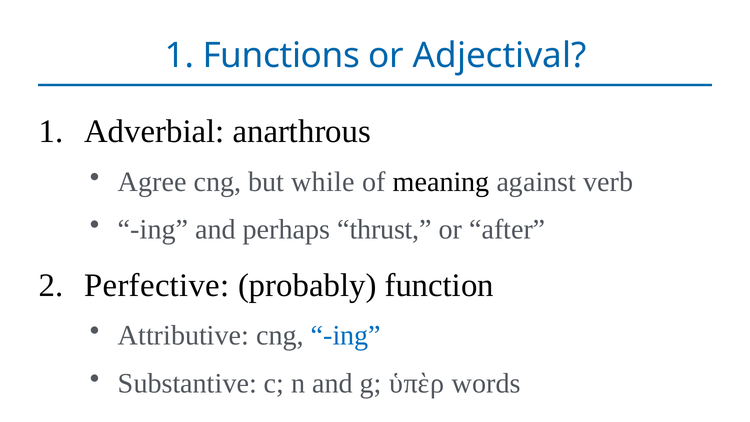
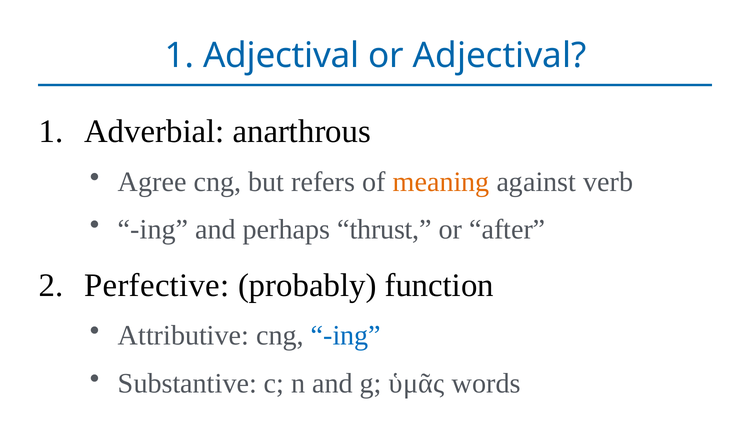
1 Functions: Functions -> Adjectival
while: while -> refers
meaning colour: black -> orange
ὑπὲρ: ὑπὲρ -> ὑμᾶς
